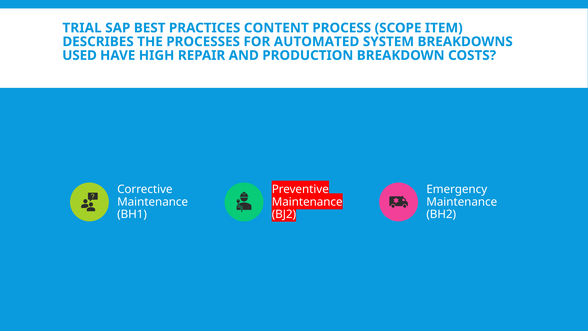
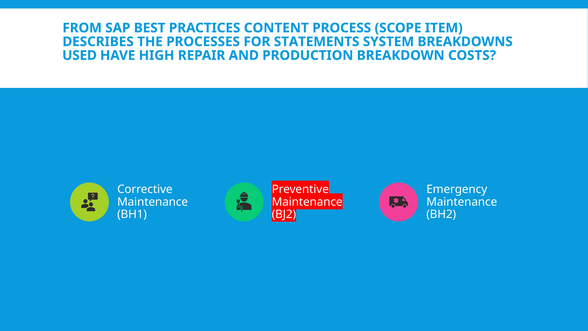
TRIAL: TRIAL -> FROM
AUTOMATED: AUTOMATED -> STATEMENTS
